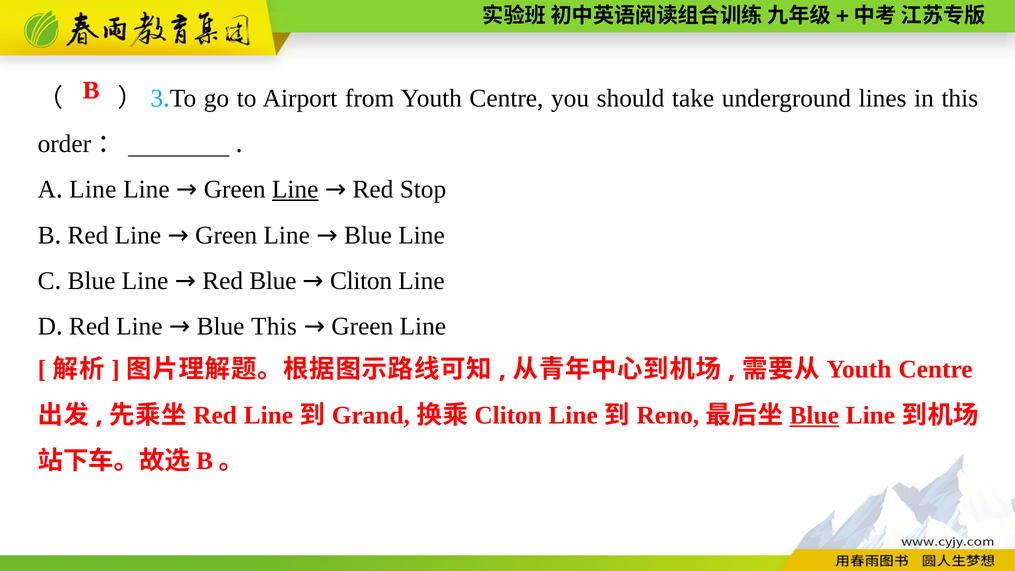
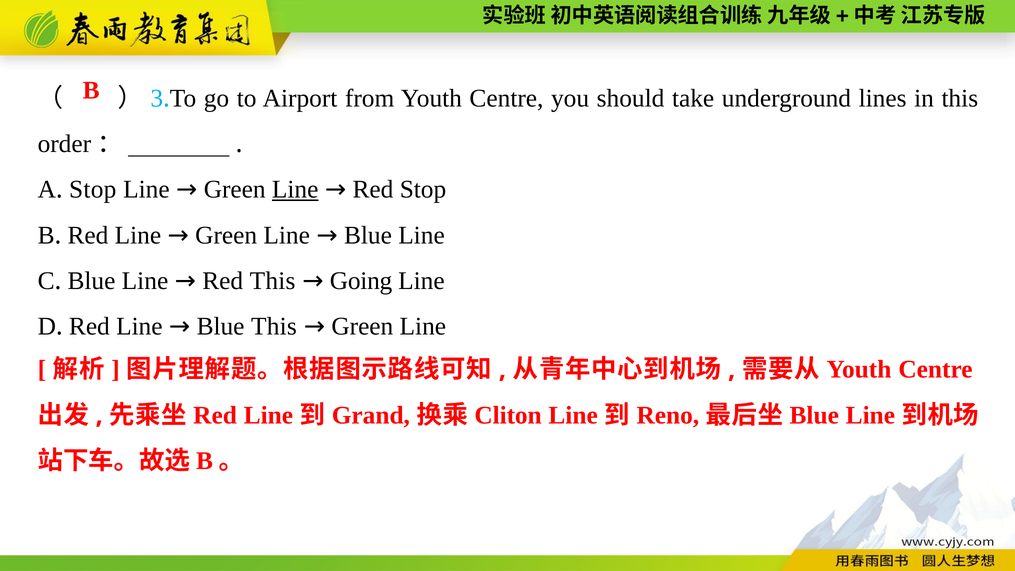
Line at (93, 190): Line -> Stop
Red Blue: Blue -> This
Cliton at (361, 281): Cliton -> Going
Blue at (814, 415) underline: present -> none
